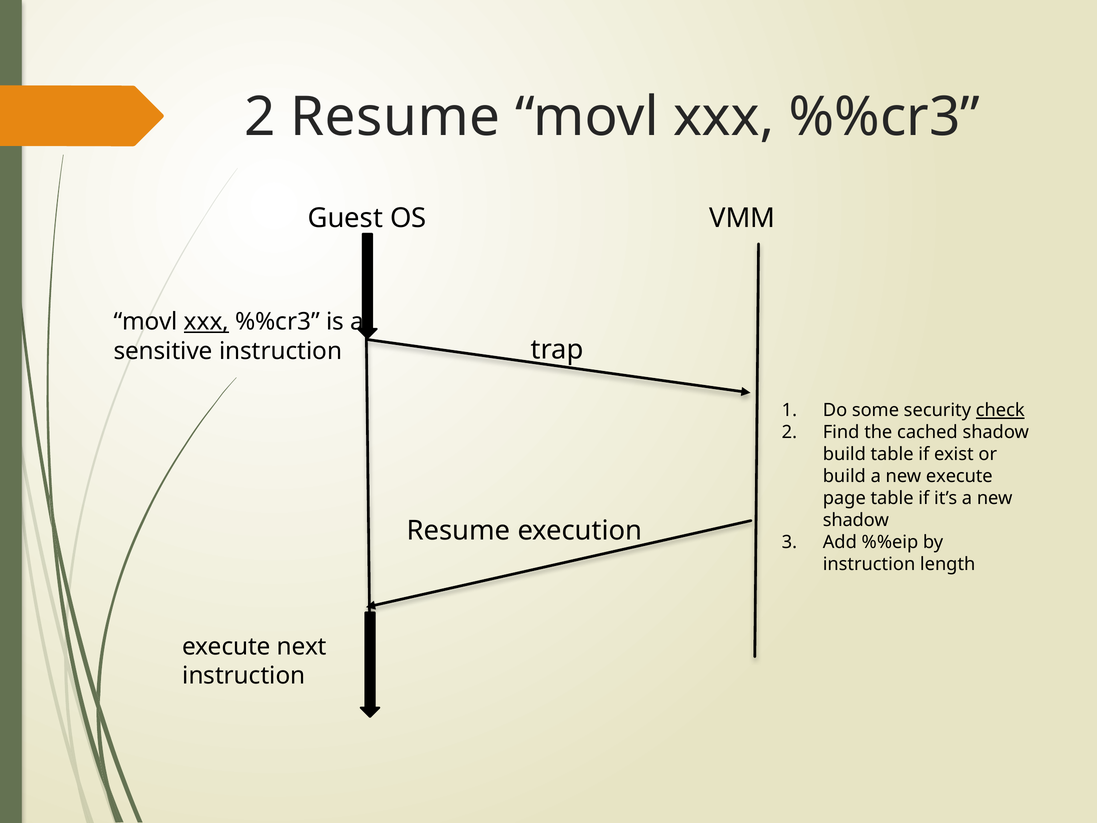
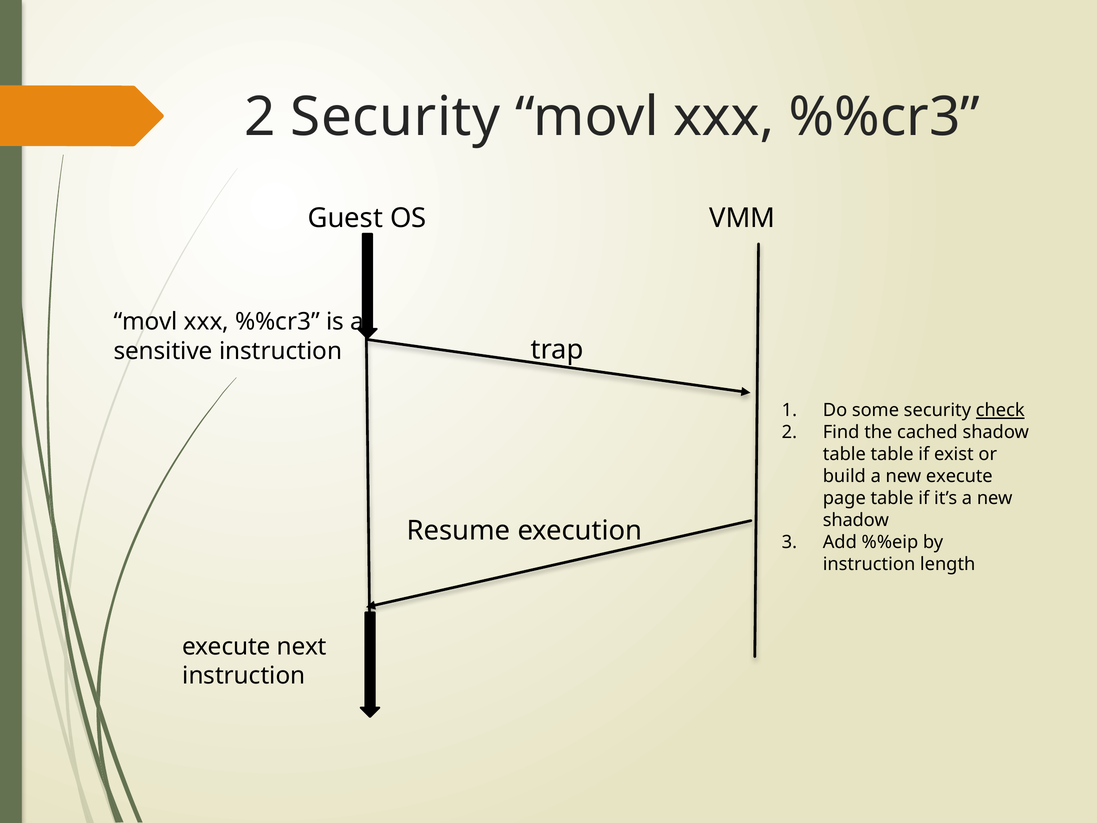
2 Resume: Resume -> Security
xxx at (206, 322) underline: present -> none
build at (844, 454): build -> table
